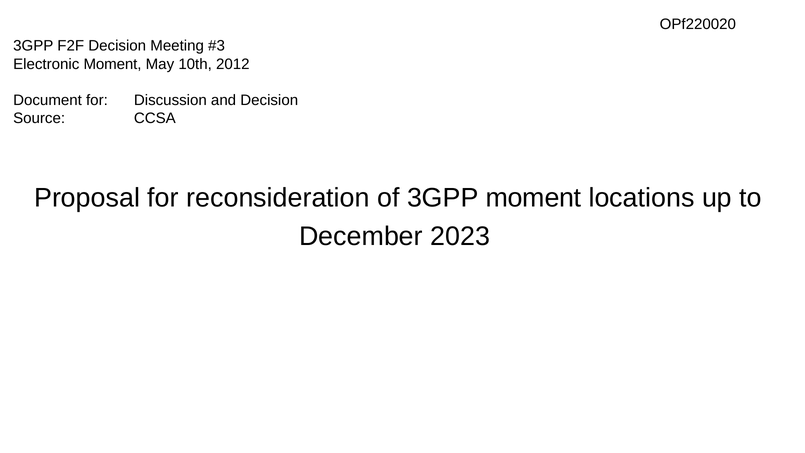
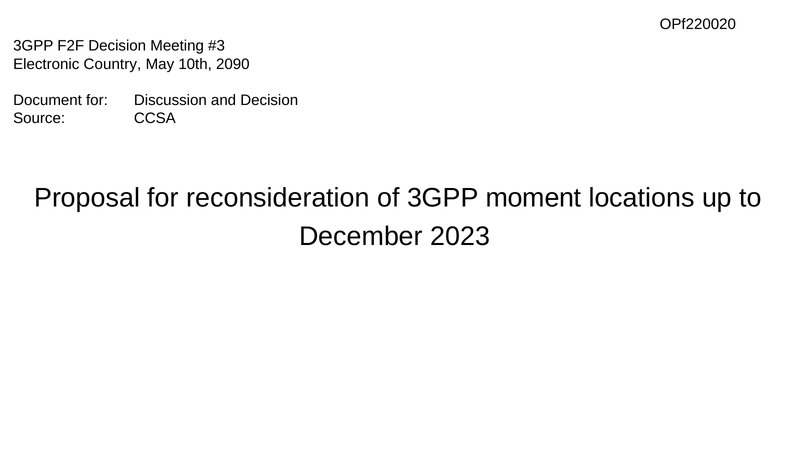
Electronic Moment: Moment -> Country
2012: 2012 -> 2090
